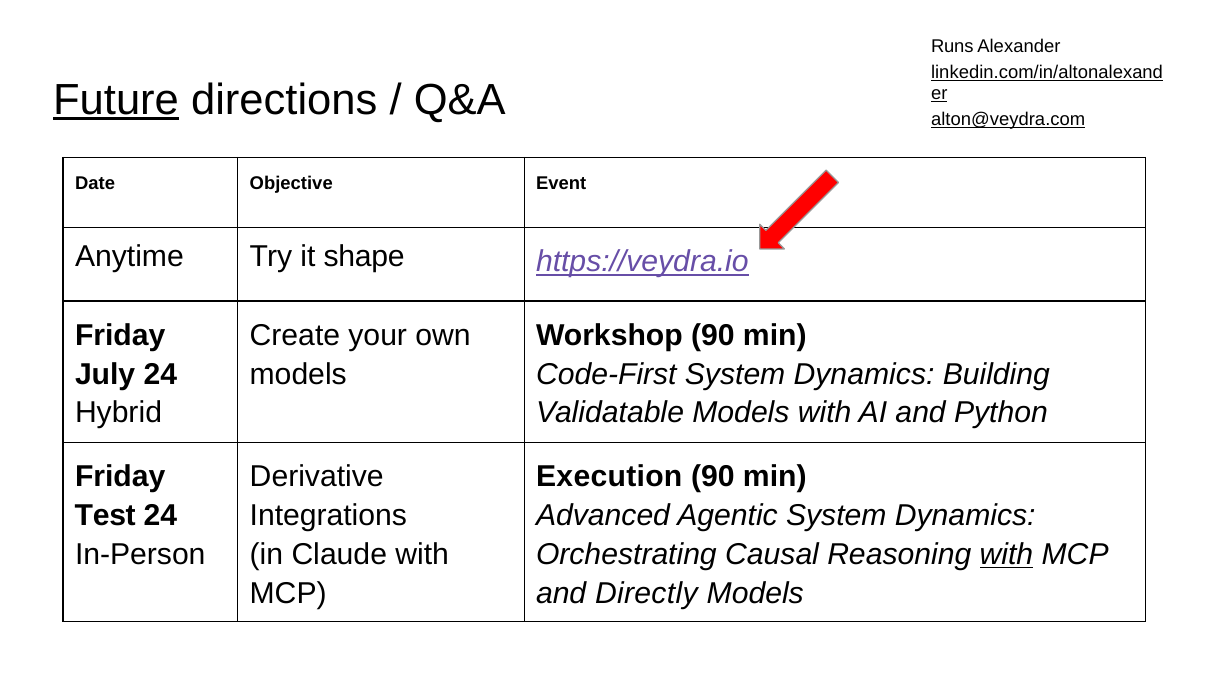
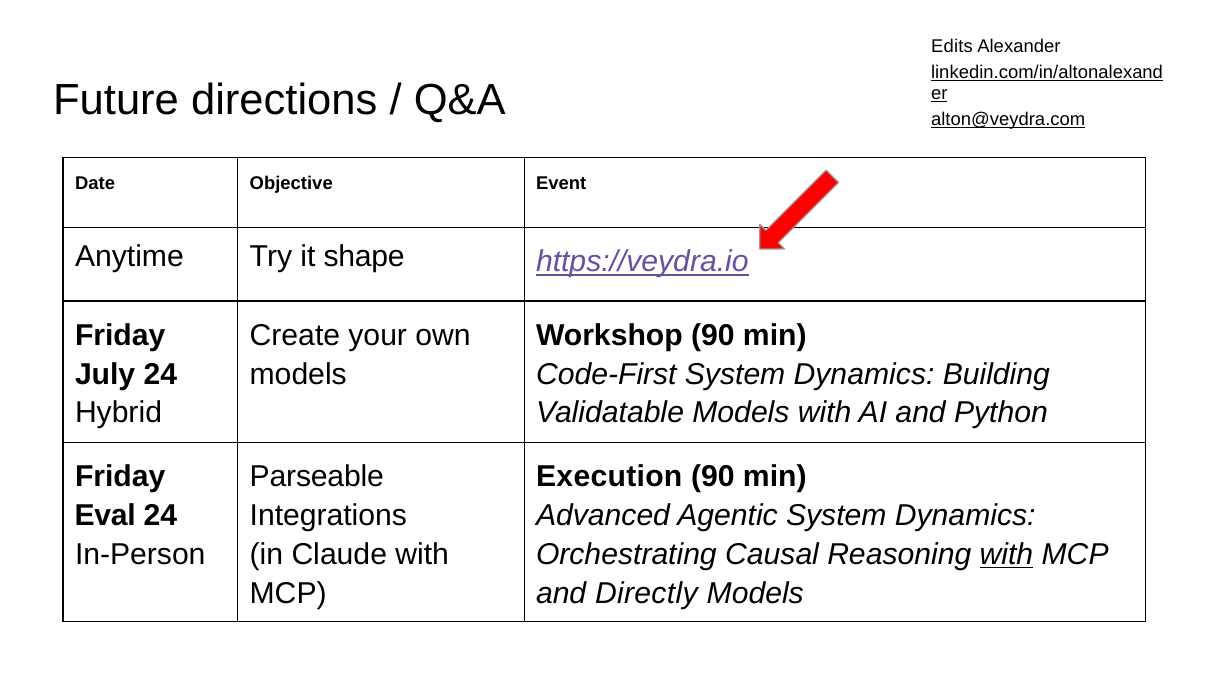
Runs: Runs -> Edits
Future underline: present -> none
Derivative: Derivative -> Parseable
Test: Test -> Eval
